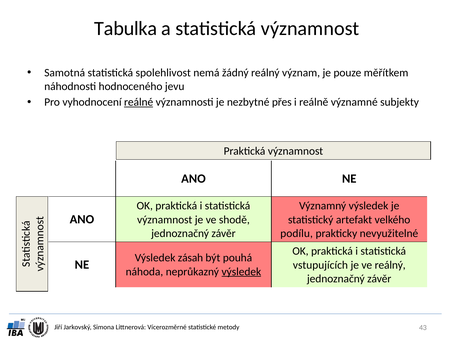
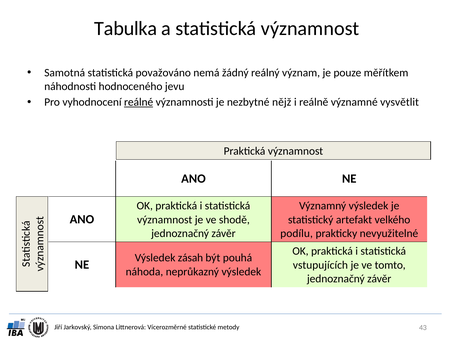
spolehlivost: spolehlivost -> považováno
přes: přes -> nějž
subjekty: subjekty -> vysvětlit
ve reálný: reálný -> tomto
výsledek at (241, 272) underline: present -> none
